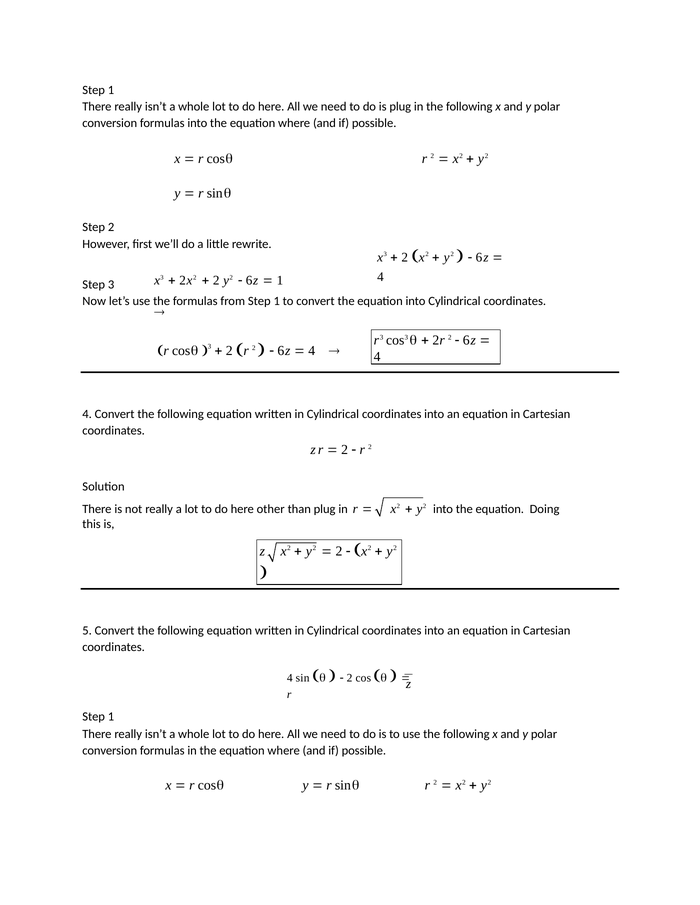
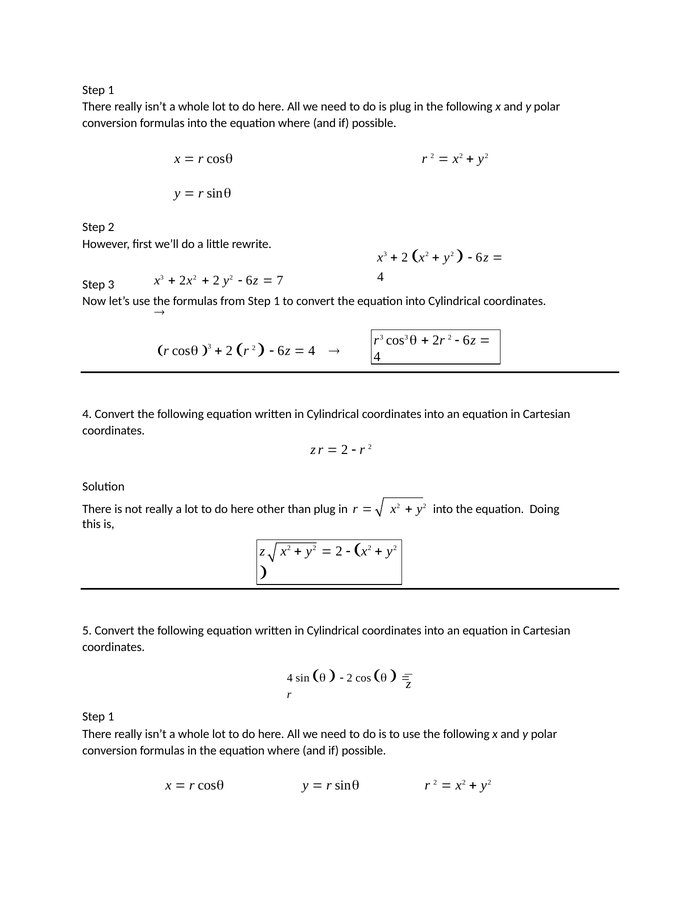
1 at (280, 281): 1 -> 7
